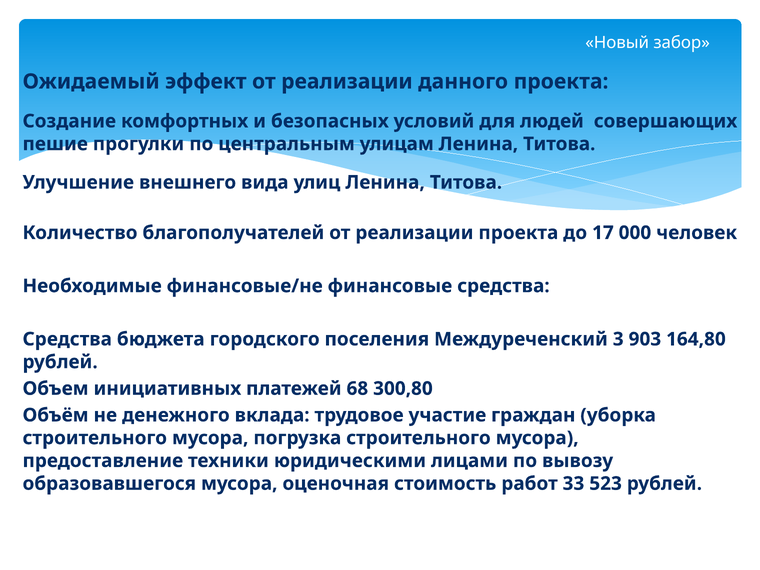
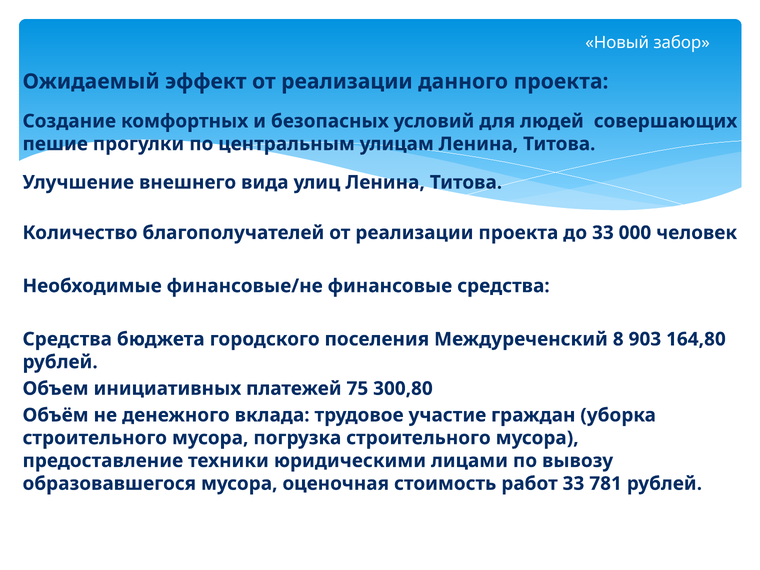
до 17: 17 -> 33
3: 3 -> 8
68: 68 -> 75
523: 523 -> 781
